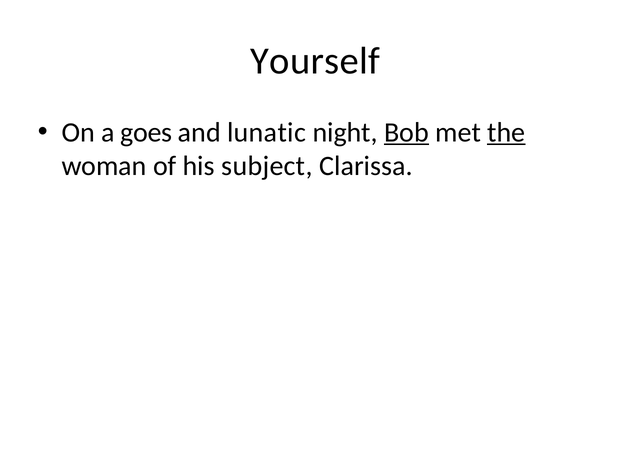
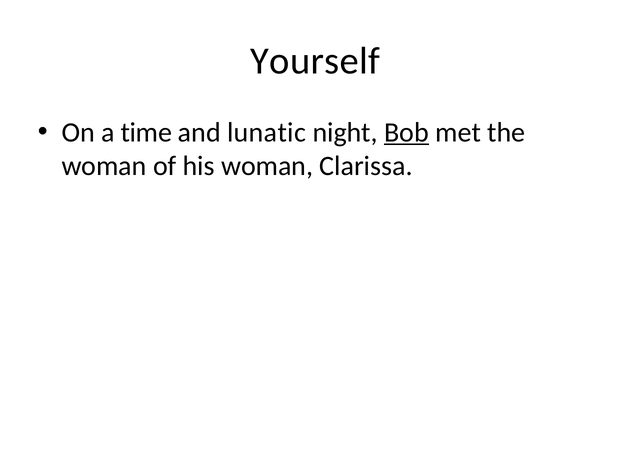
goes: goes -> time
the underline: present -> none
his subject: subject -> woman
